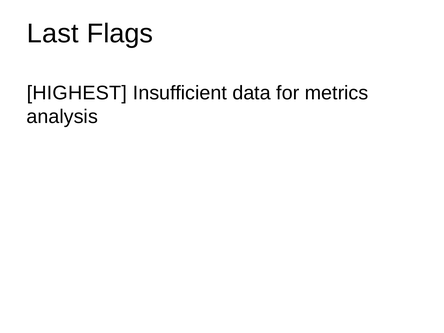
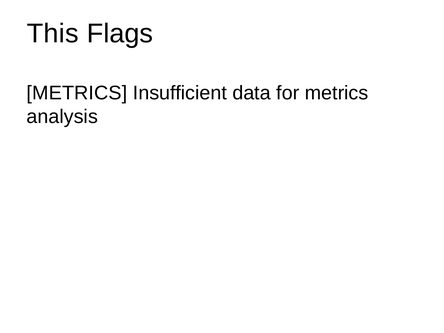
Last: Last -> This
HIGHEST at (77, 93): HIGHEST -> METRICS
